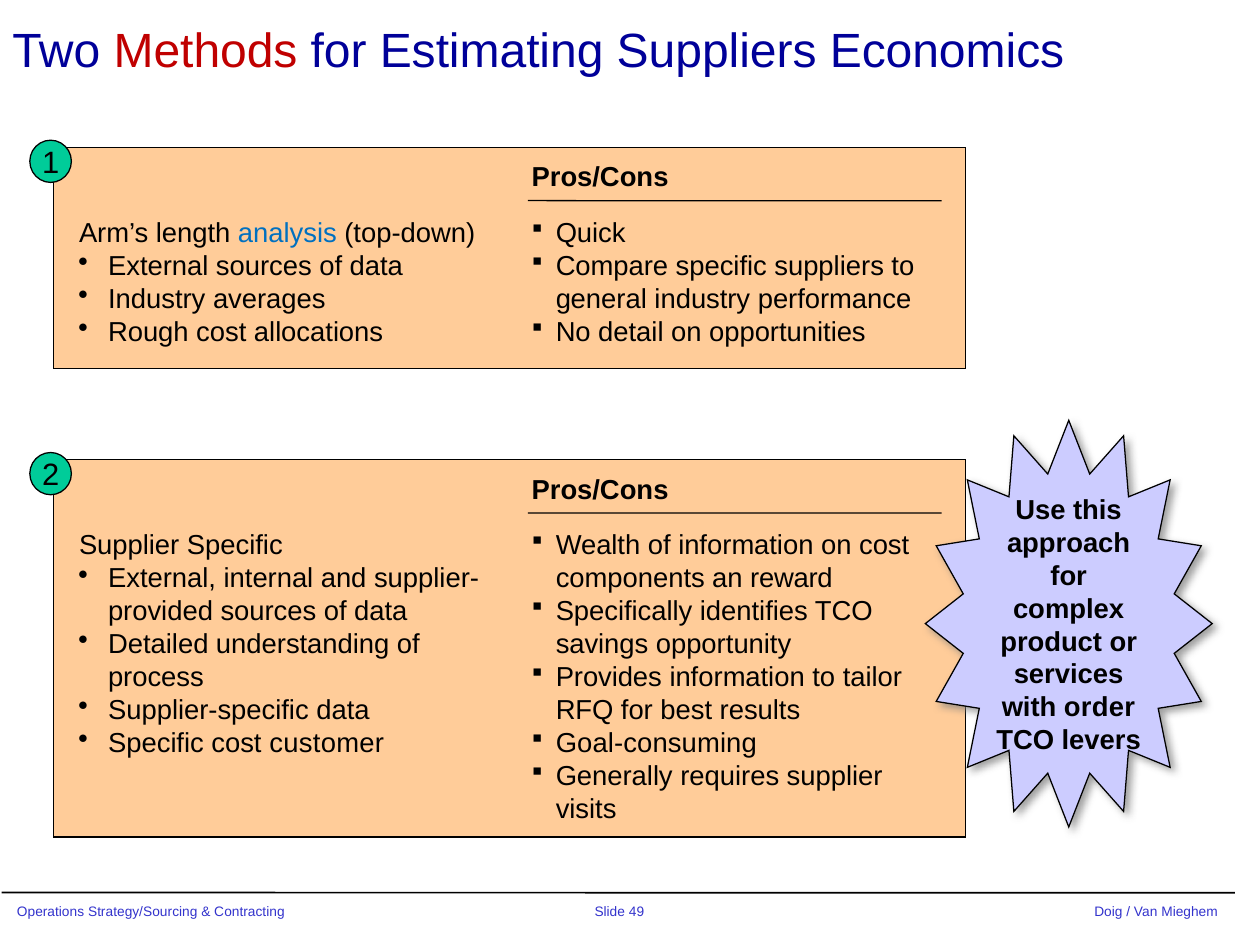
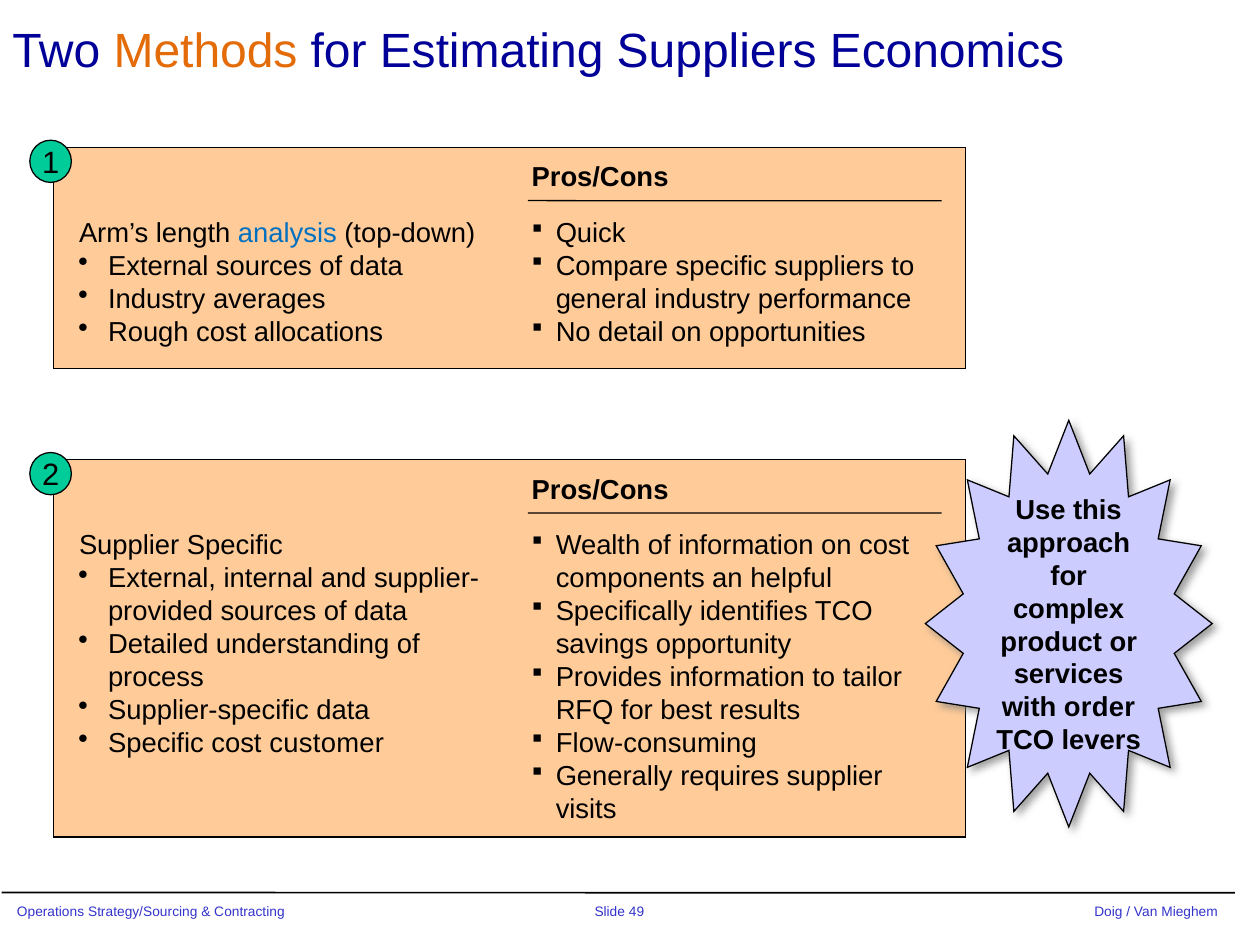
Methods colour: red -> orange
reward: reward -> helpful
Goal-consuming: Goal-consuming -> Flow-consuming
